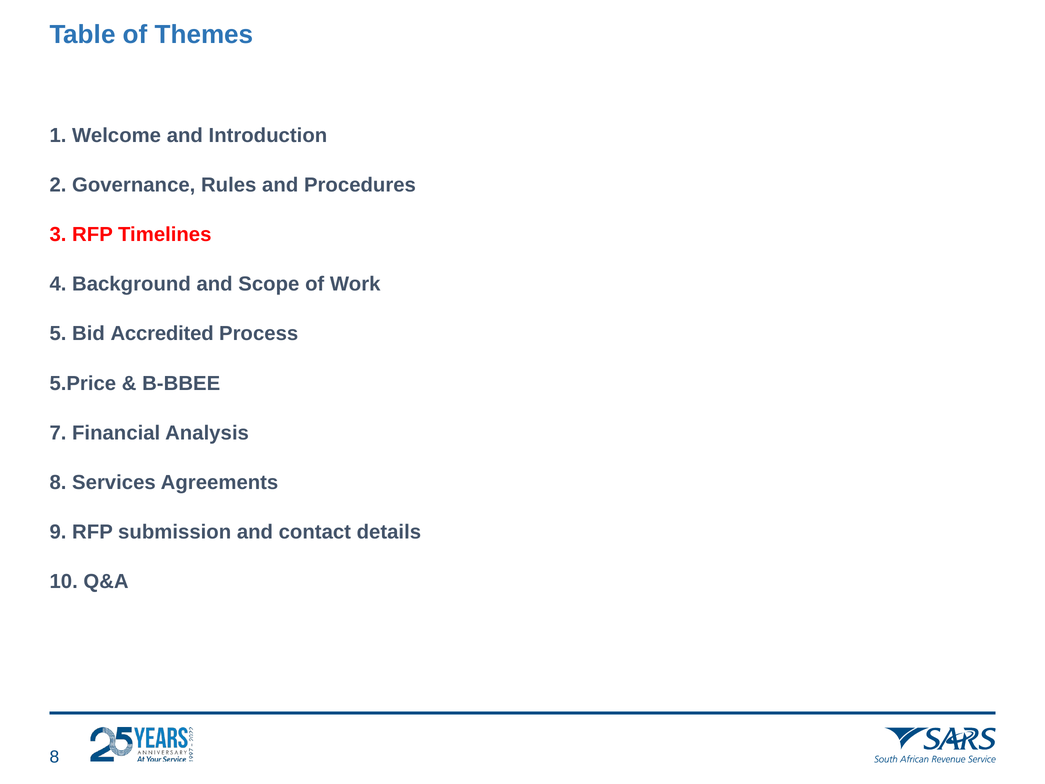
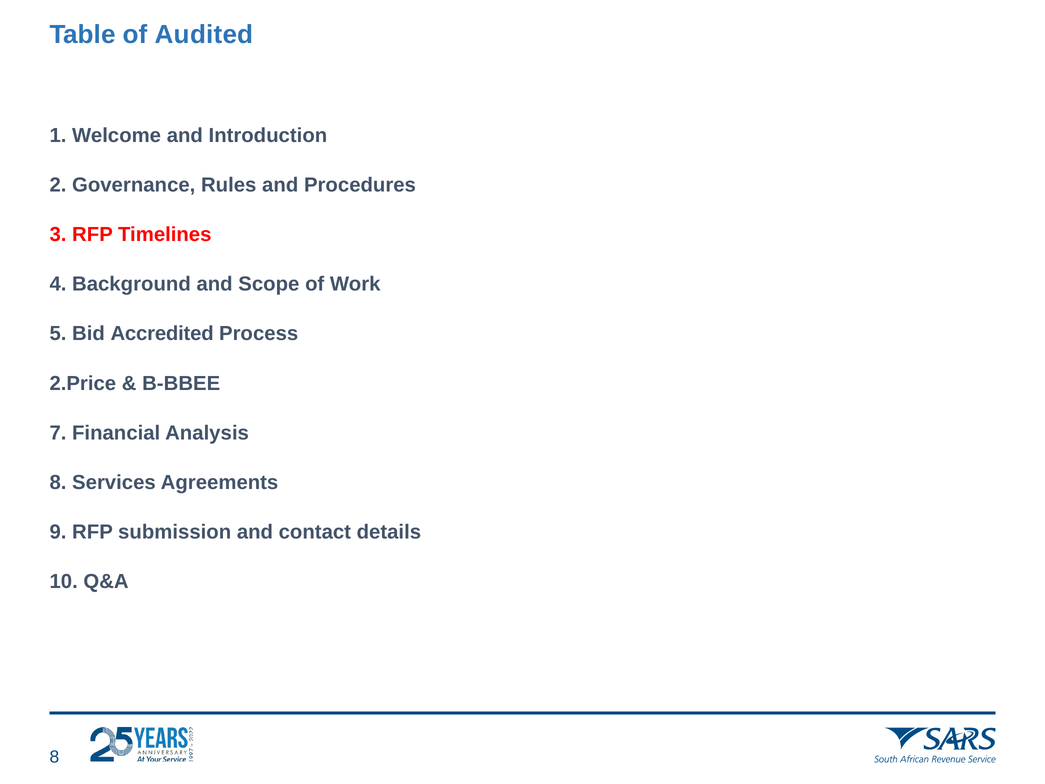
Themes: Themes -> Audited
5.Price: 5.Price -> 2.Price
